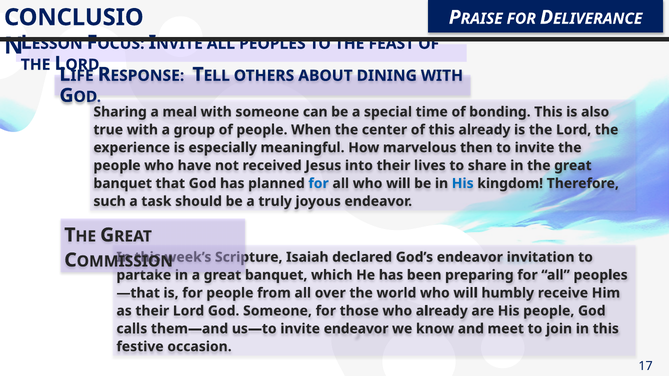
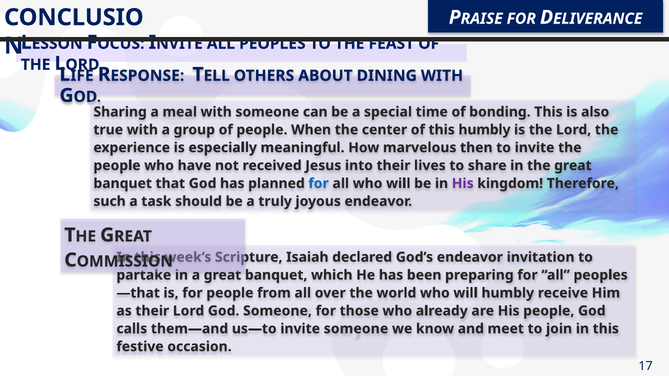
this already: already -> humbly
His at (463, 184) colour: blue -> purple
invite endeavor: endeavor -> someone
